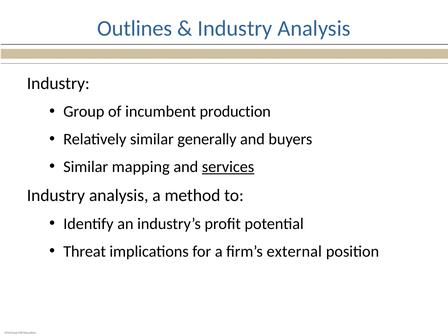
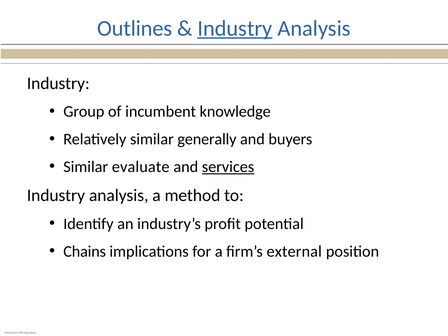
Industry at (235, 28) underline: none -> present
production: production -> knowledge
mapping: mapping -> evaluate
Threat: Threat -> Chains
